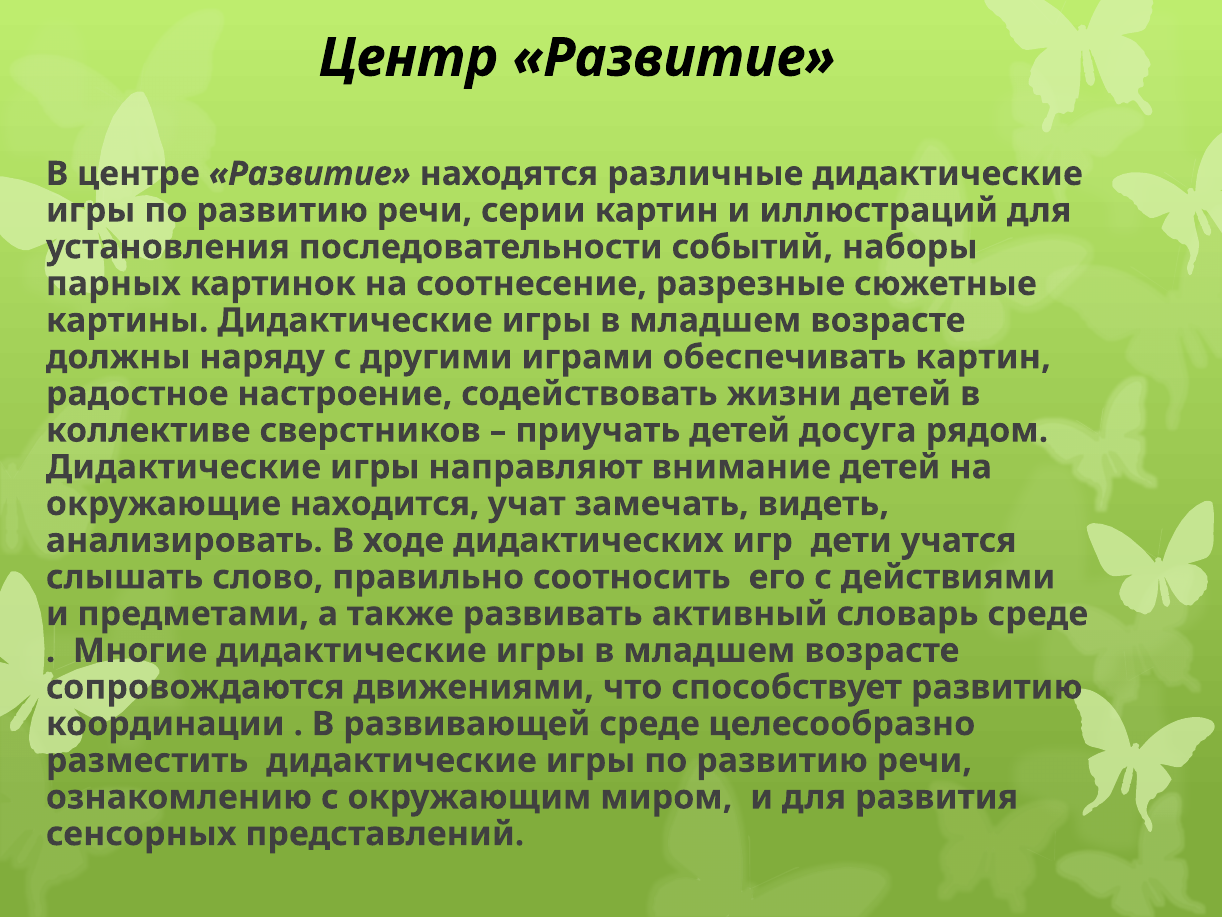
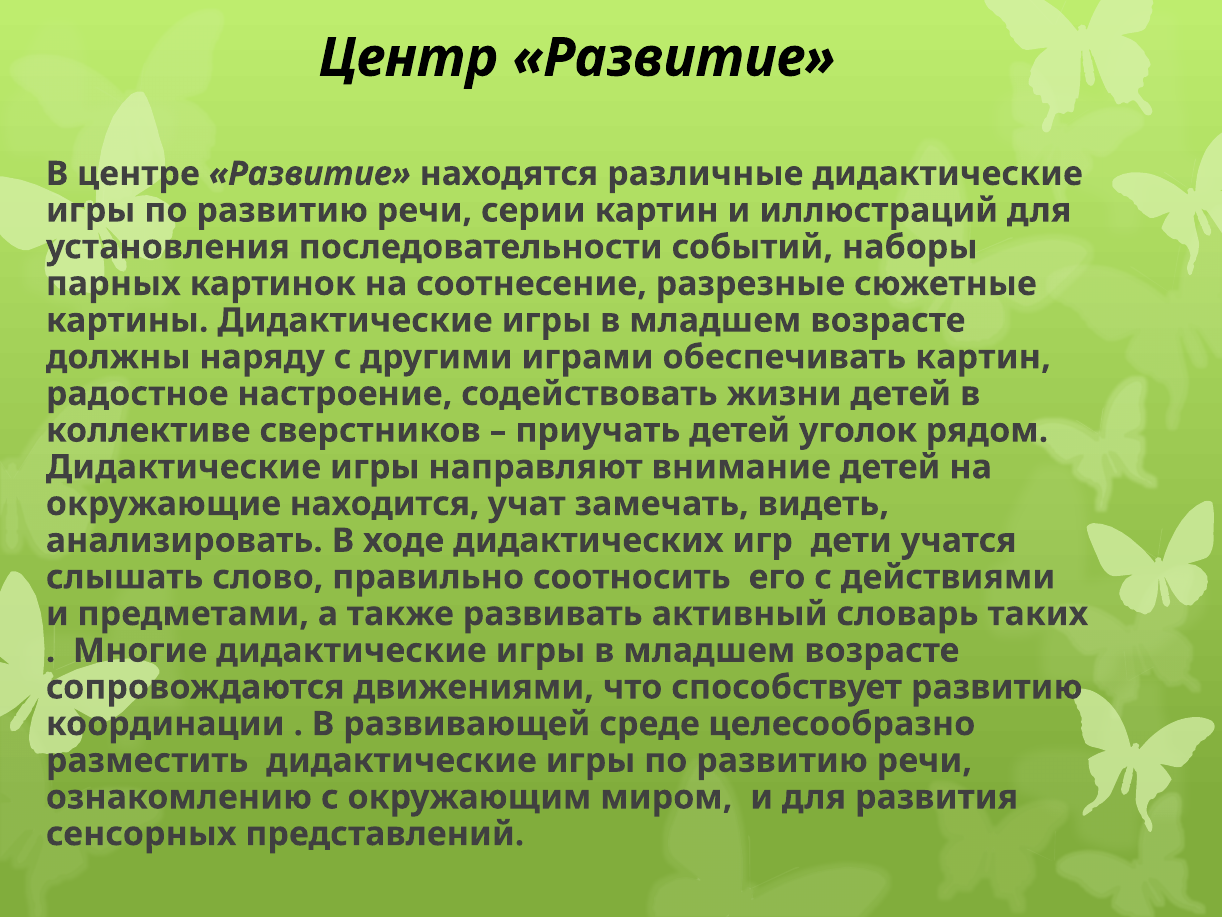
досуга: досуга -> уголок
словарь среде: среде -> таких
